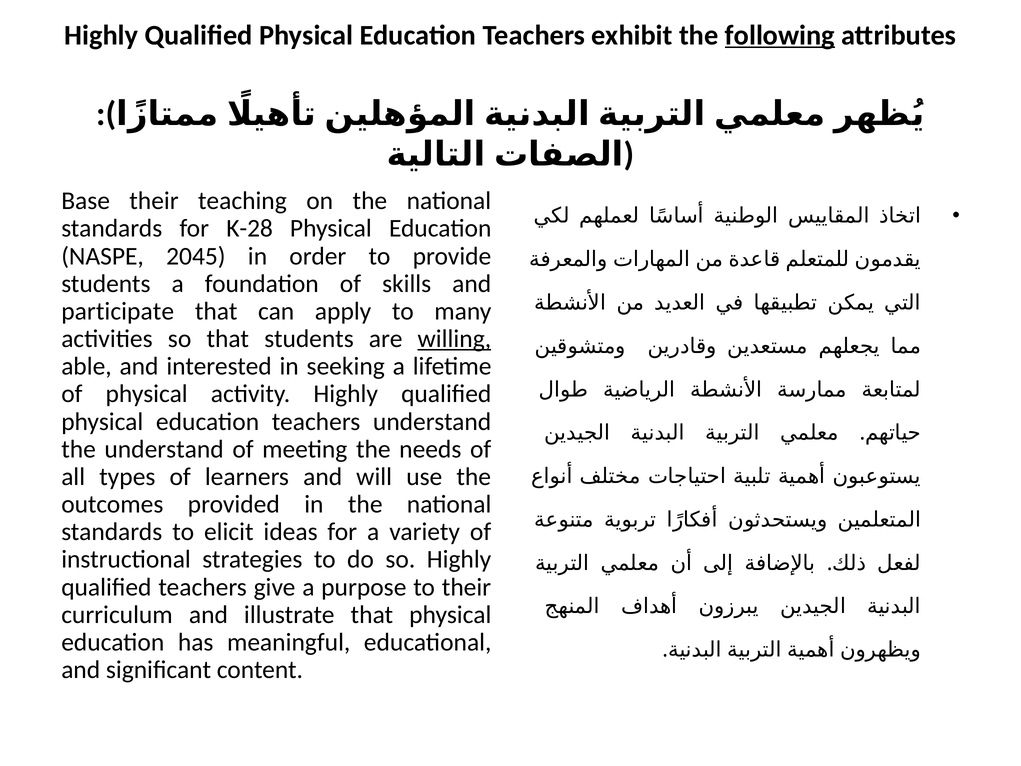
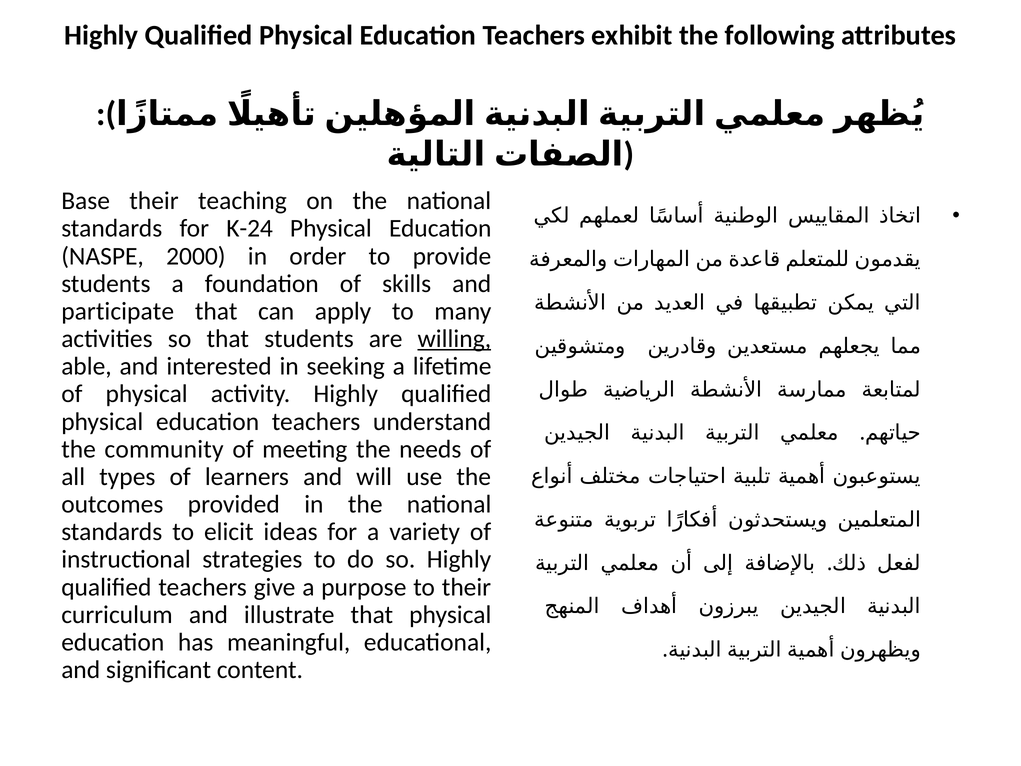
following underline: present -> none
K-28: K-28 -> K-24
2045: 2045 -> 2000
the understand: understand -> community
